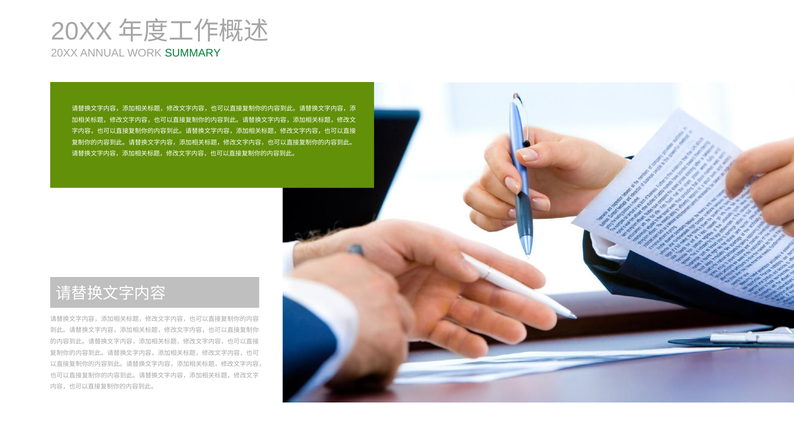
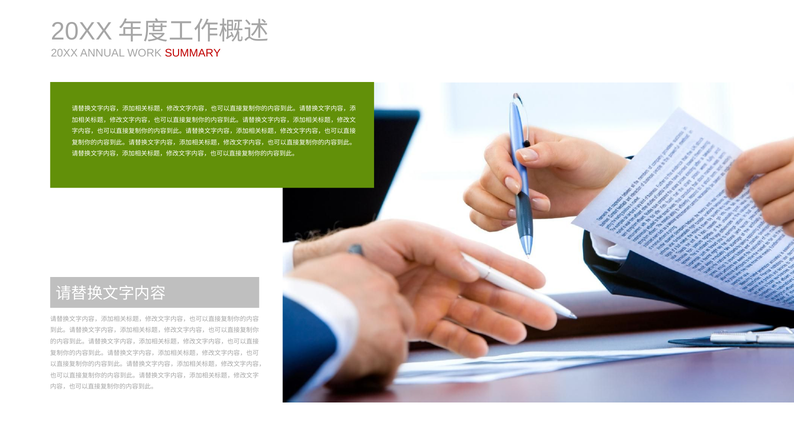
SUMMARY colour: green -> red
